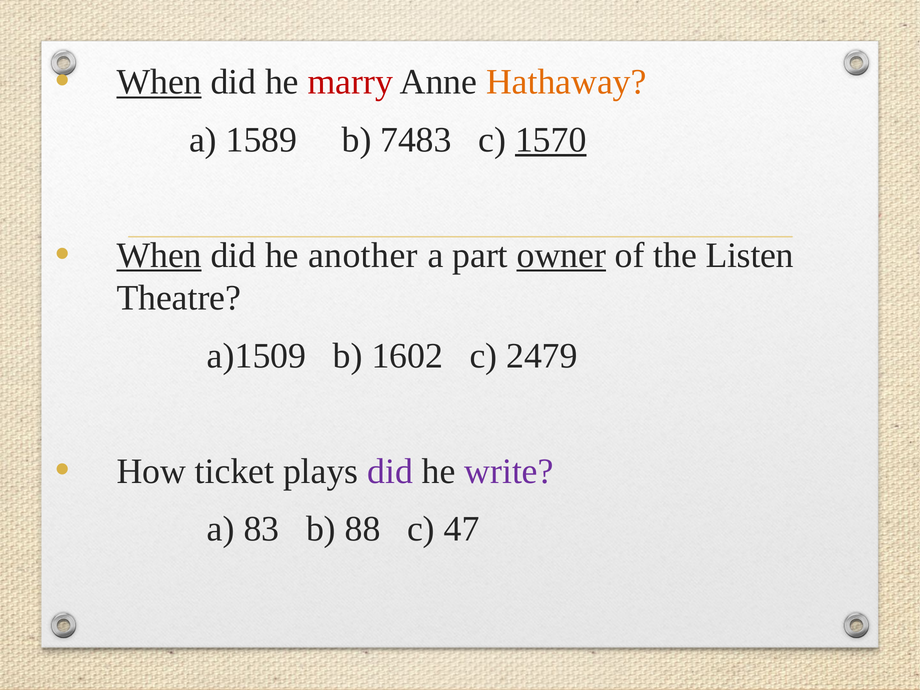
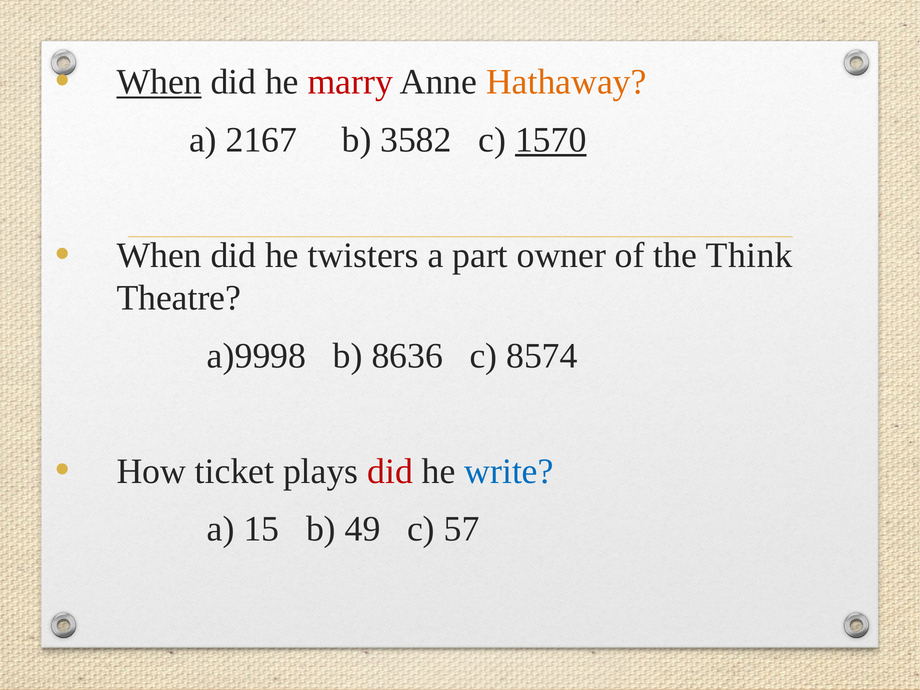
1589: 1589 -> 2167
7483: 7483 -> 3582
When at (159, 255) underline: present -> none
another: another -> twisters
owner underline: present -> none
Listen: Listen -> Think
a)1509: a)1509 -> a)9998
1602: 1602 -> 8636
2479: 2479 -> 8574
did at (390, 471) colour: purple -> red
write colour: purple -> blue
83: 83 -> 15
88: 88 -> 49
47: 47 -> 57
